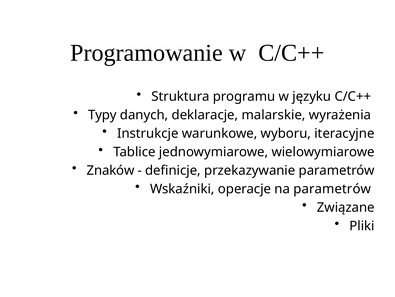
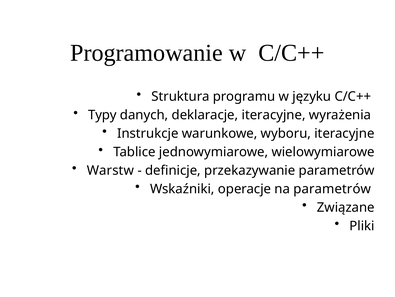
deklaracje malarskie: malarskie -> iteracyjne
Znaków: Znaków -> Warstw
